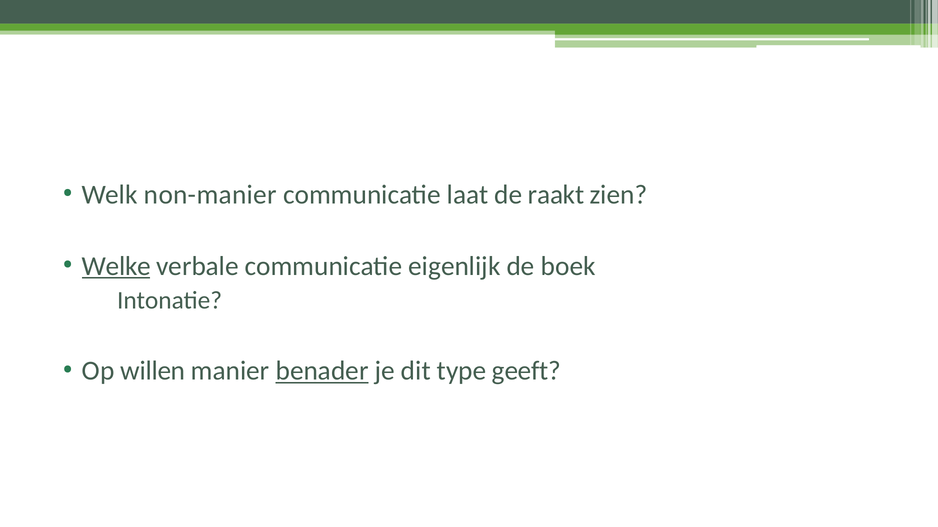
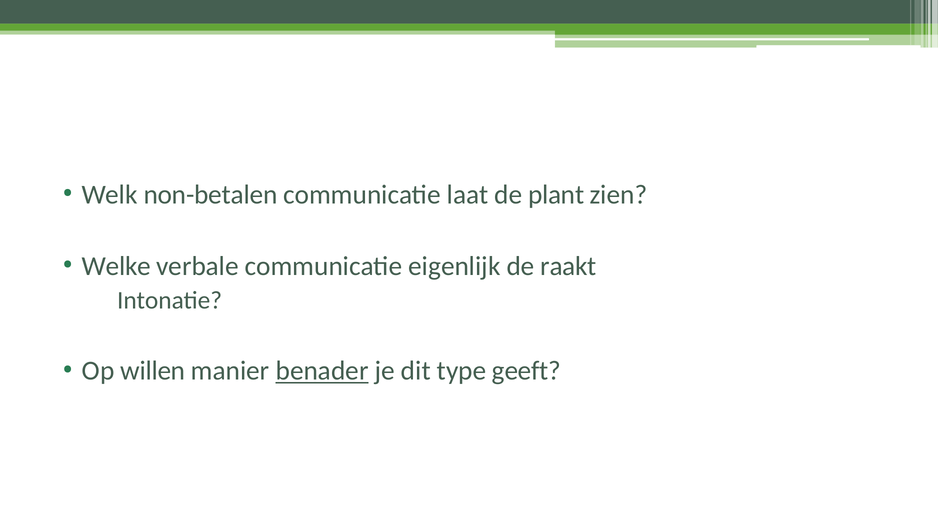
non-manier: non-manier -> non-betalen
raakt: raakt -> plant
Welke underline: present -> none
boek: boek -> raakt
